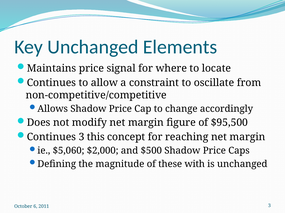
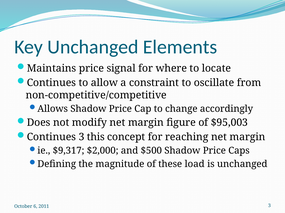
$95,500: $95,500 -> $95,003
$5,060: $5,060 -> $9,317
with: with -> load
